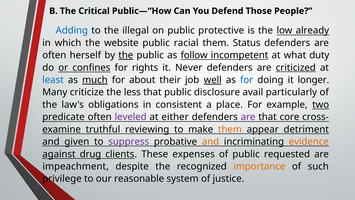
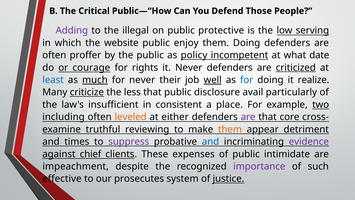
Adding colour: blue -> purple
already: already -> serving
racial: racial -> enjoy
them Status: Status -> Doing
herself: herself -> proffer
the at (126, 55) underline: present -> none
follow: follow -> policy
duty: duty -> date
confines: confines -> courage
for about: about -> never
longer: longer -> realize
criticize underline: none -> present
obligations: obligations -> insufficient
predicate: predicate -> including
leveled colour: purple -> orange
given: given -> times
and at (210, 142) colour: orange -> blue
evidence colour: orange -> purple
drug: drug -> chief
requested: requested -> intimidate
importance colour: orange -> purple
privilege: privilege -> effective
reasonable: reasonable -> prosecutes
justice underline: none -> present
